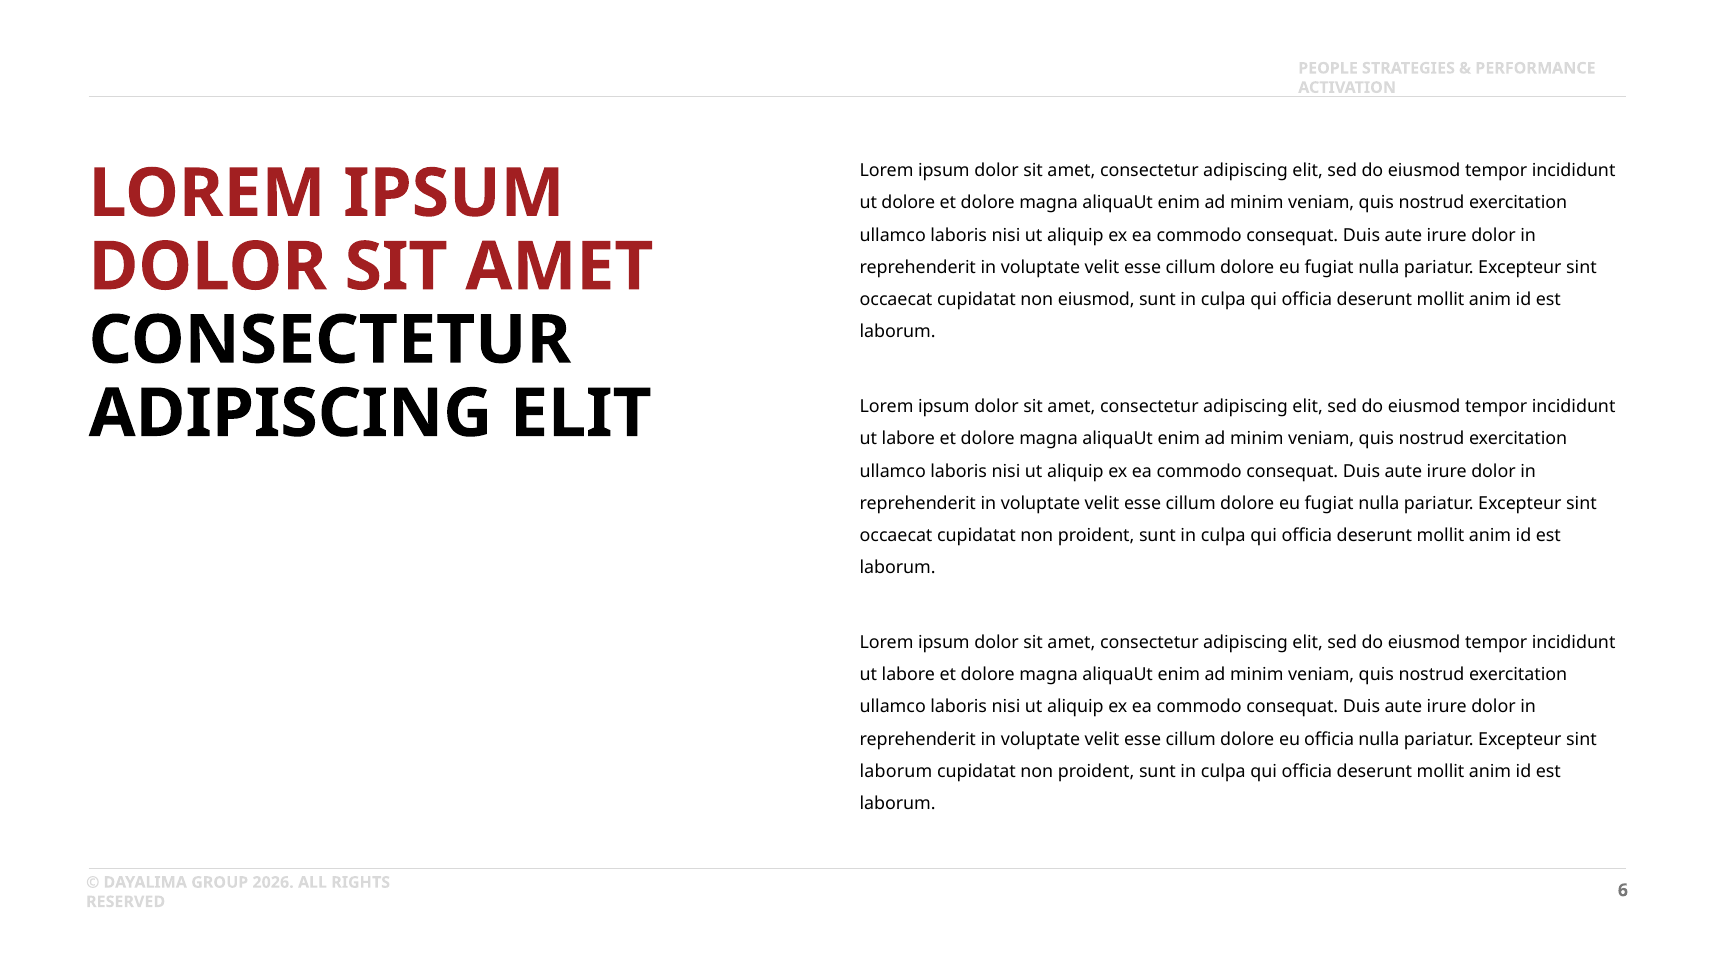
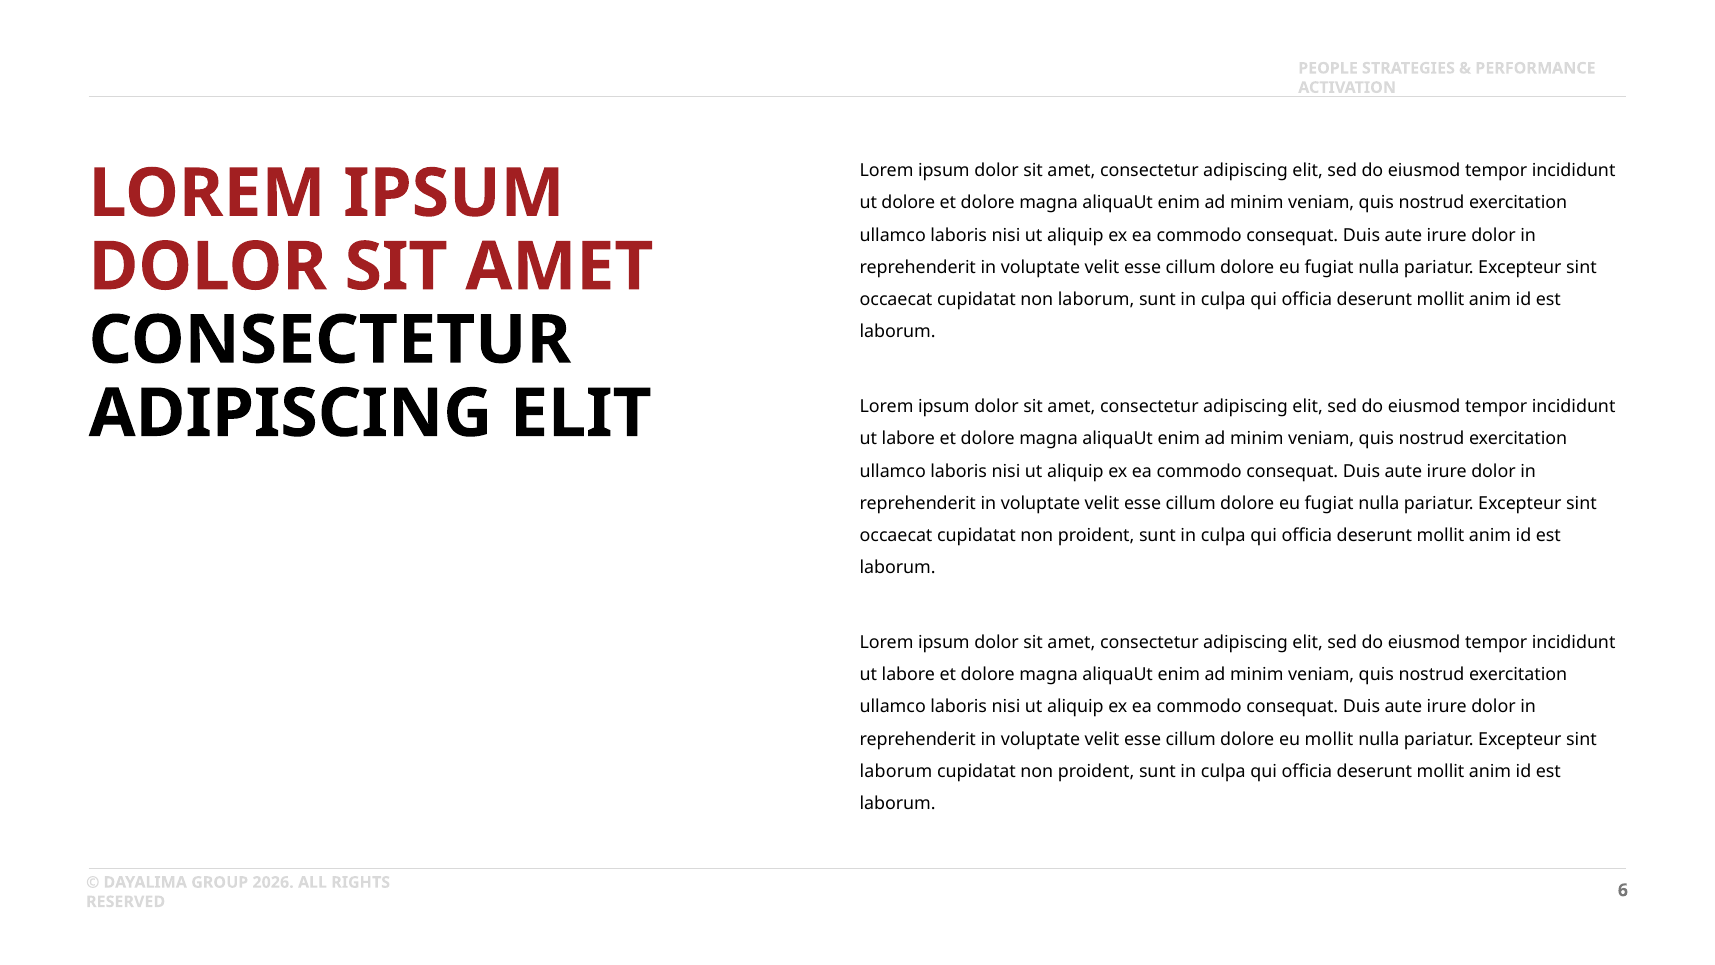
non eiusmod: eiusmod -> laborum
eu officia: officia -> mollit
